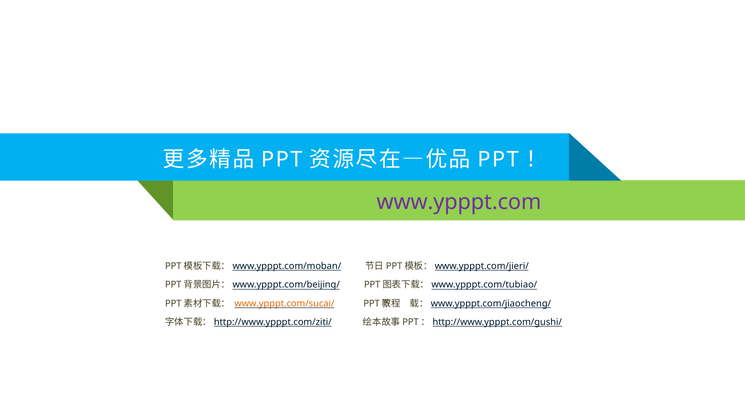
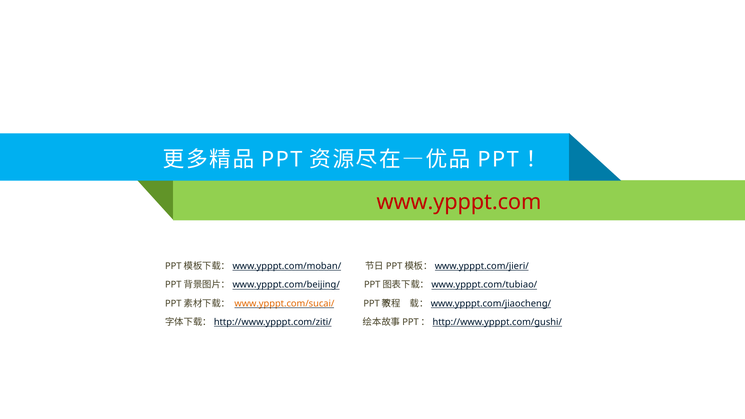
www.ypppt.com colour: purple -> red
